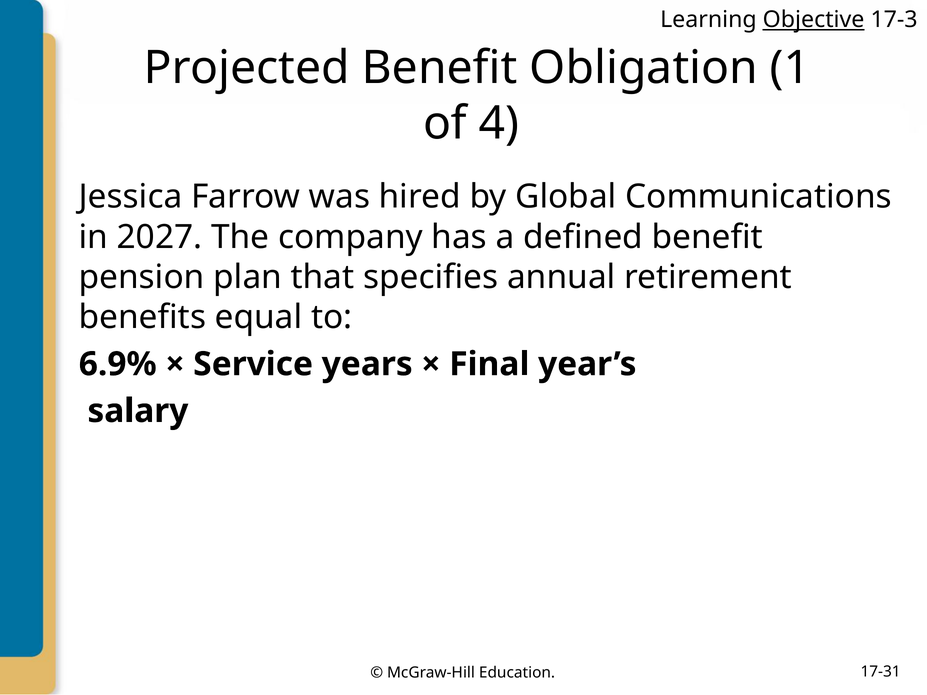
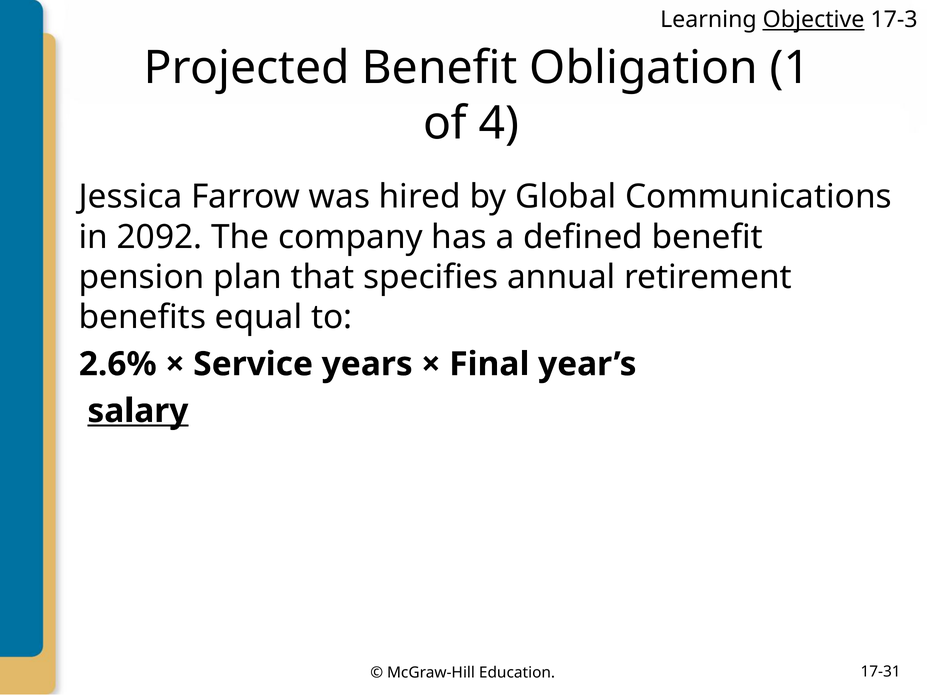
2027: 2027 -> 2092
6.9%: 6.9% -> 2.6%
salary underline: none -> present
